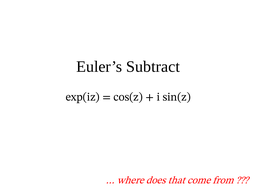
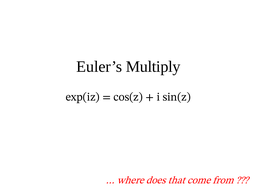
Subtract: Subtract -> Multiply
